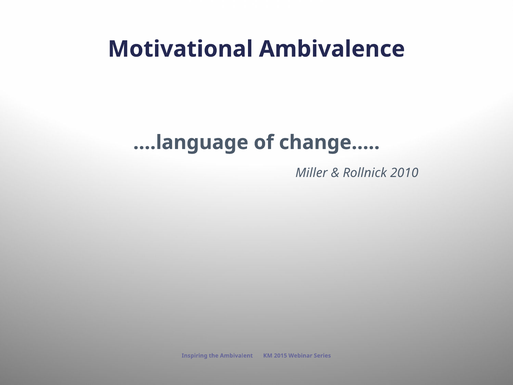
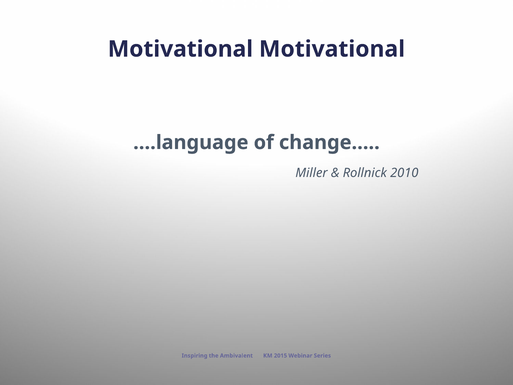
Motivational Ambivalence: Ambivalence -> Motivational
